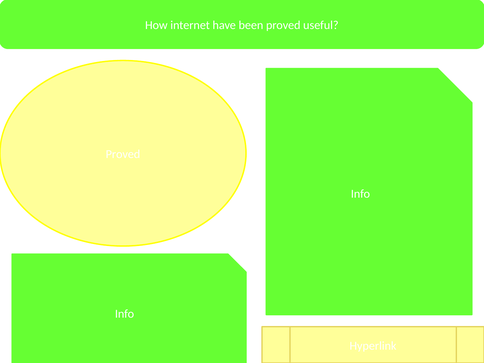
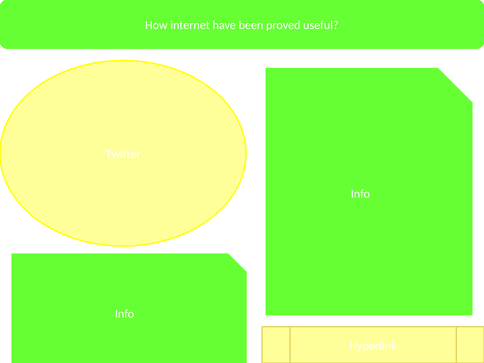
Proved at (123, 154): Proved -> Twitter
